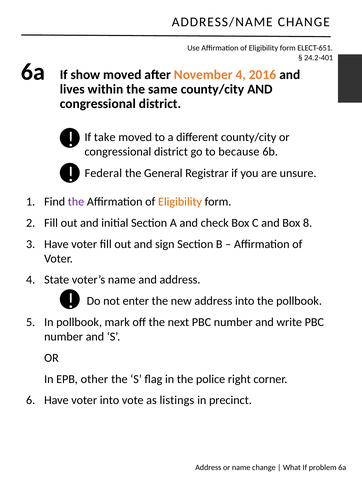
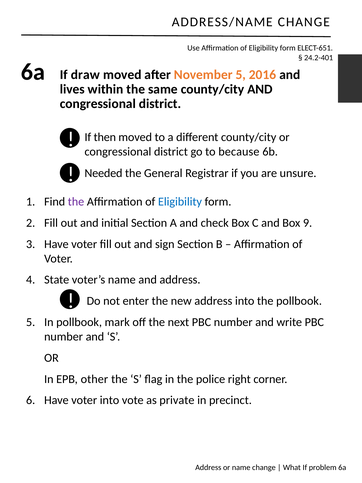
show: show -> draw
November 4: 4 -> 5
take: take -> then
Federal: Federal -> Needed
Eligibility at (180, 201) colour: orange -> blue
8: 8 -> 9
listings: listings -> private
